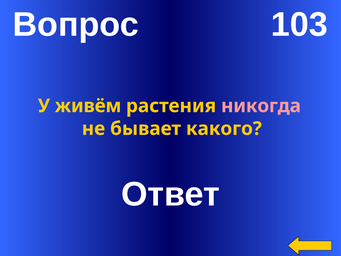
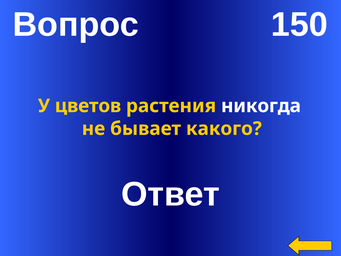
103: 103 -> 150
живём: живём -> цветов
никогда colour: pink -> white
